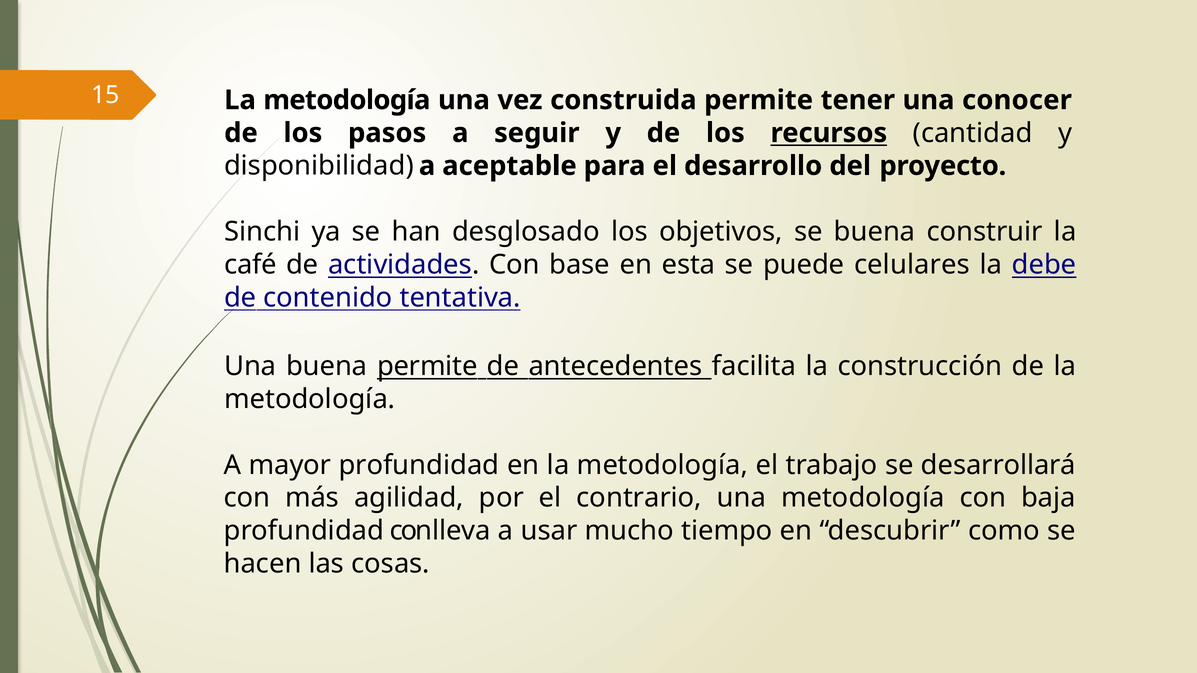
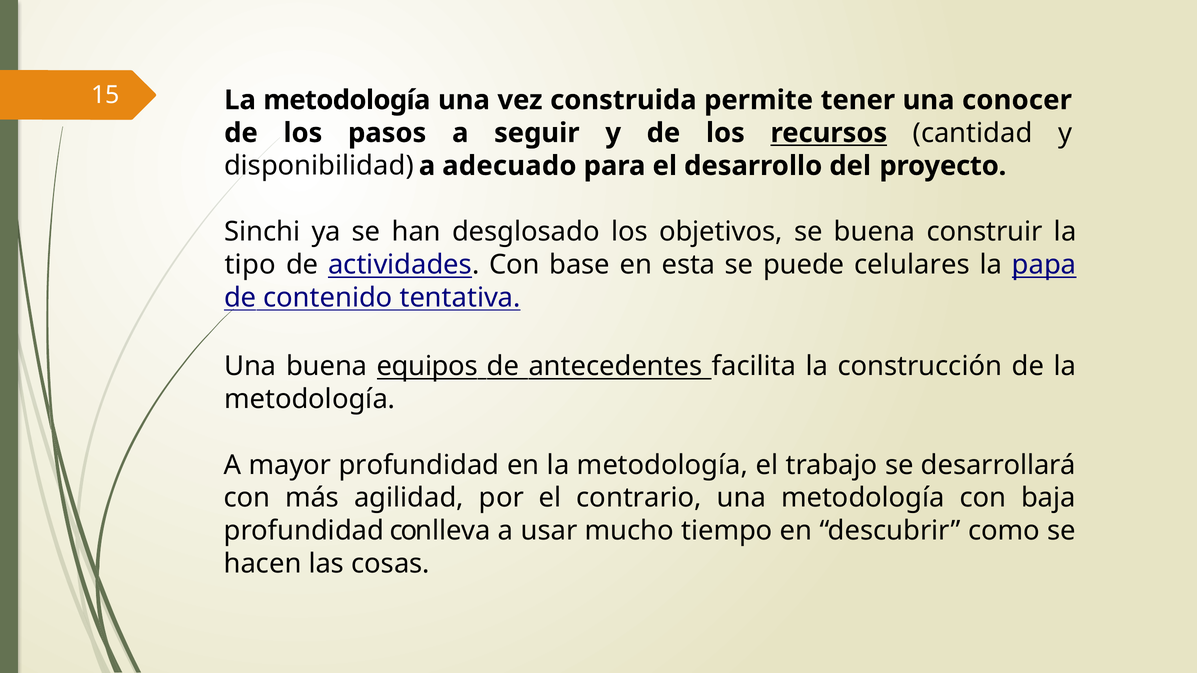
aceptable: aceptable -> adecuado
café: café -> tipo
debe: debe -> papa
buena permite: permite -> equipos
